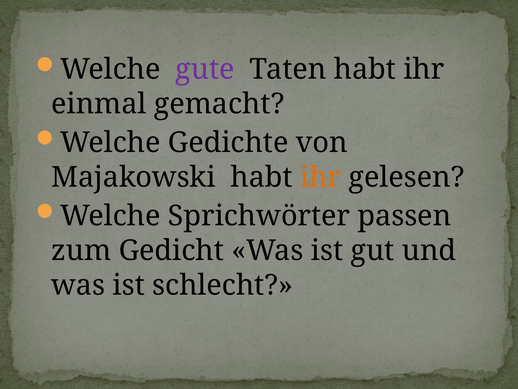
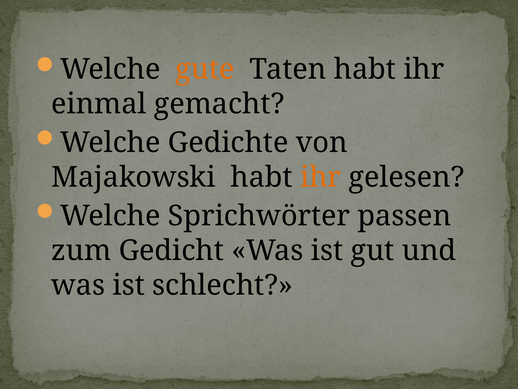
gute colour: purple -> orange
